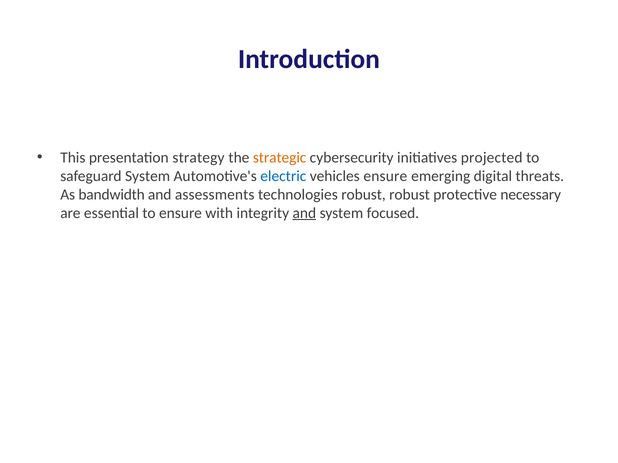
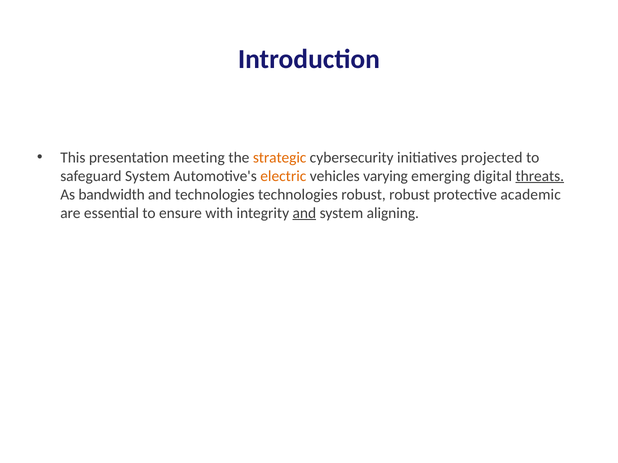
strategy: strategy -> meeting
electric colour: blue -> orange
vehicles ensure: ensure -> varying
threats underline: none -> present
and assessments: assessments -> technologies
necessary: necessary -> academic
focused: focused -> aligning
